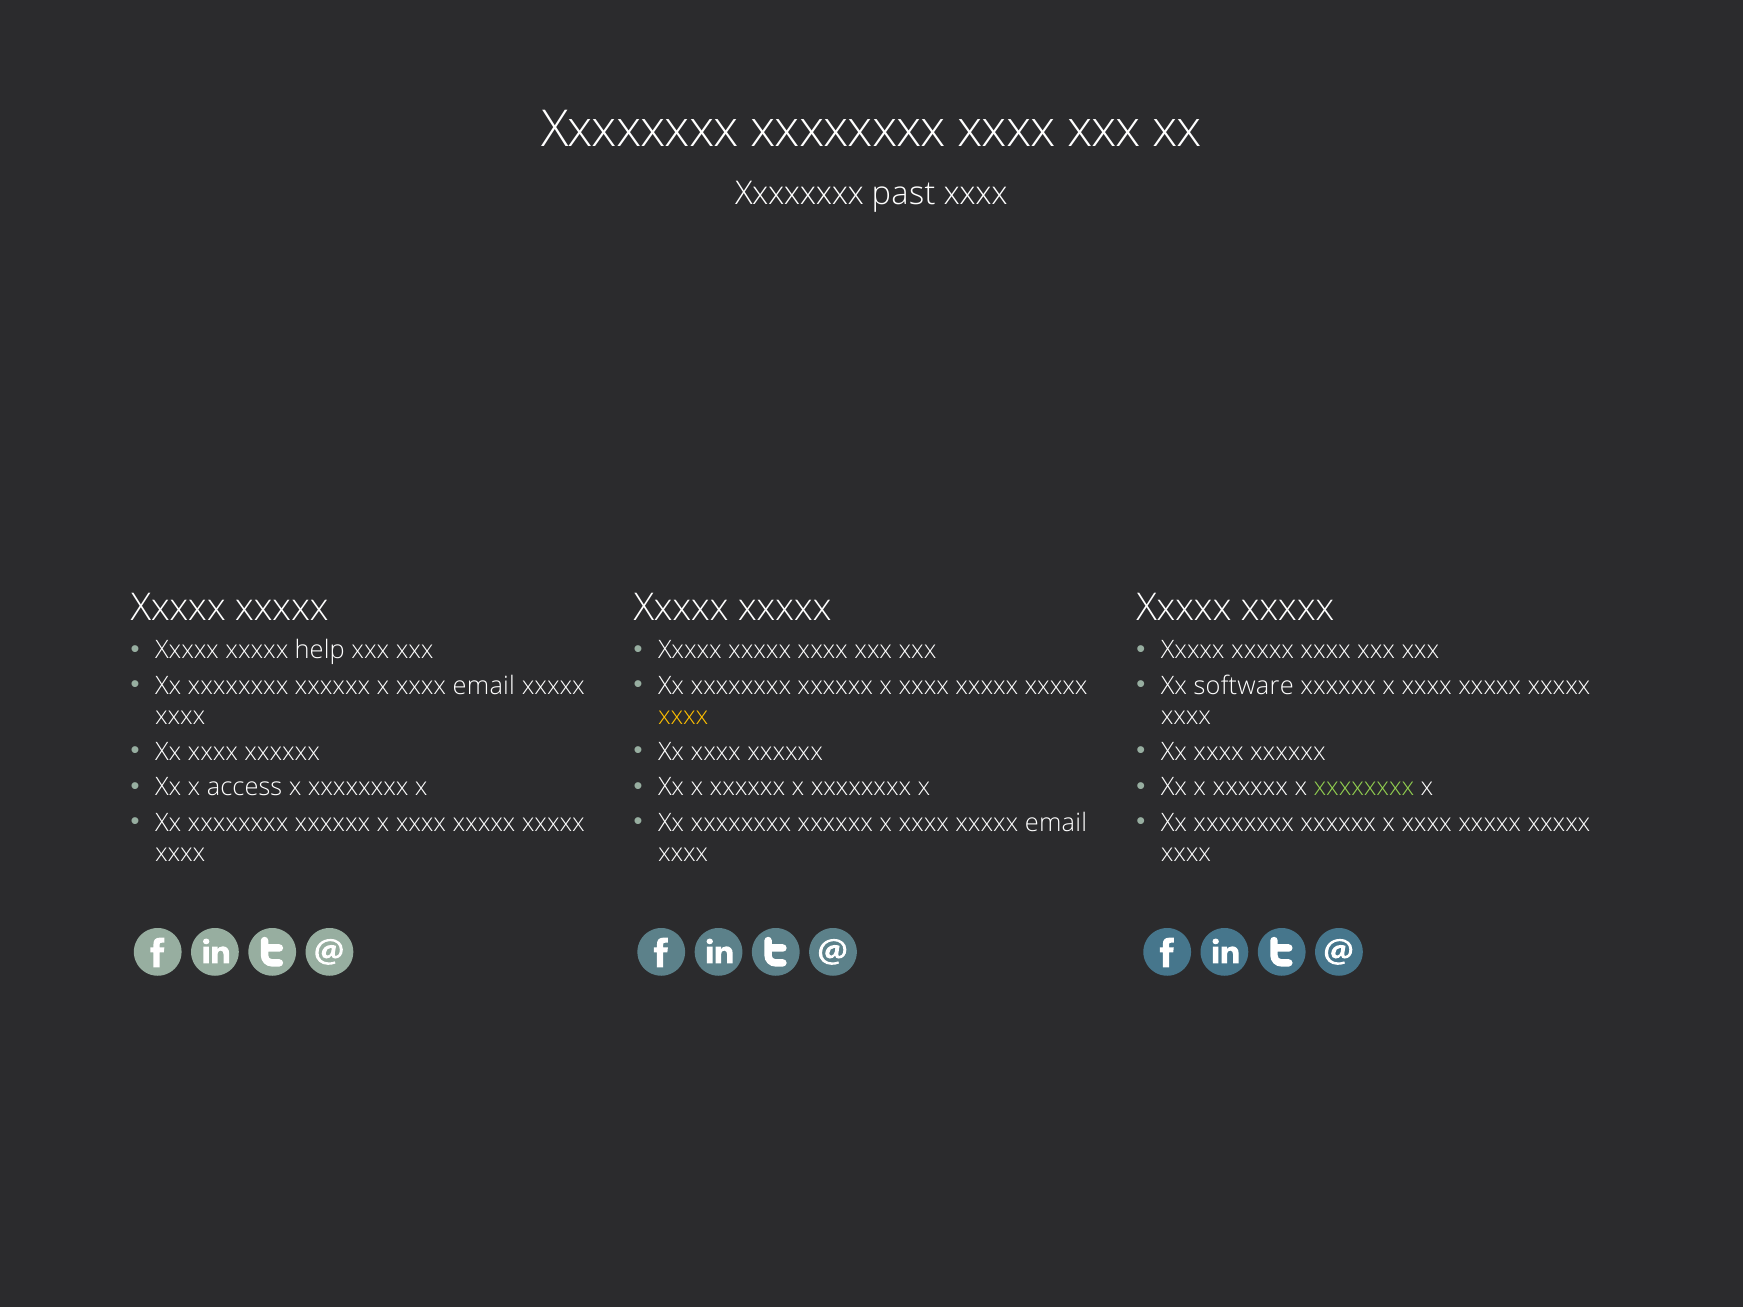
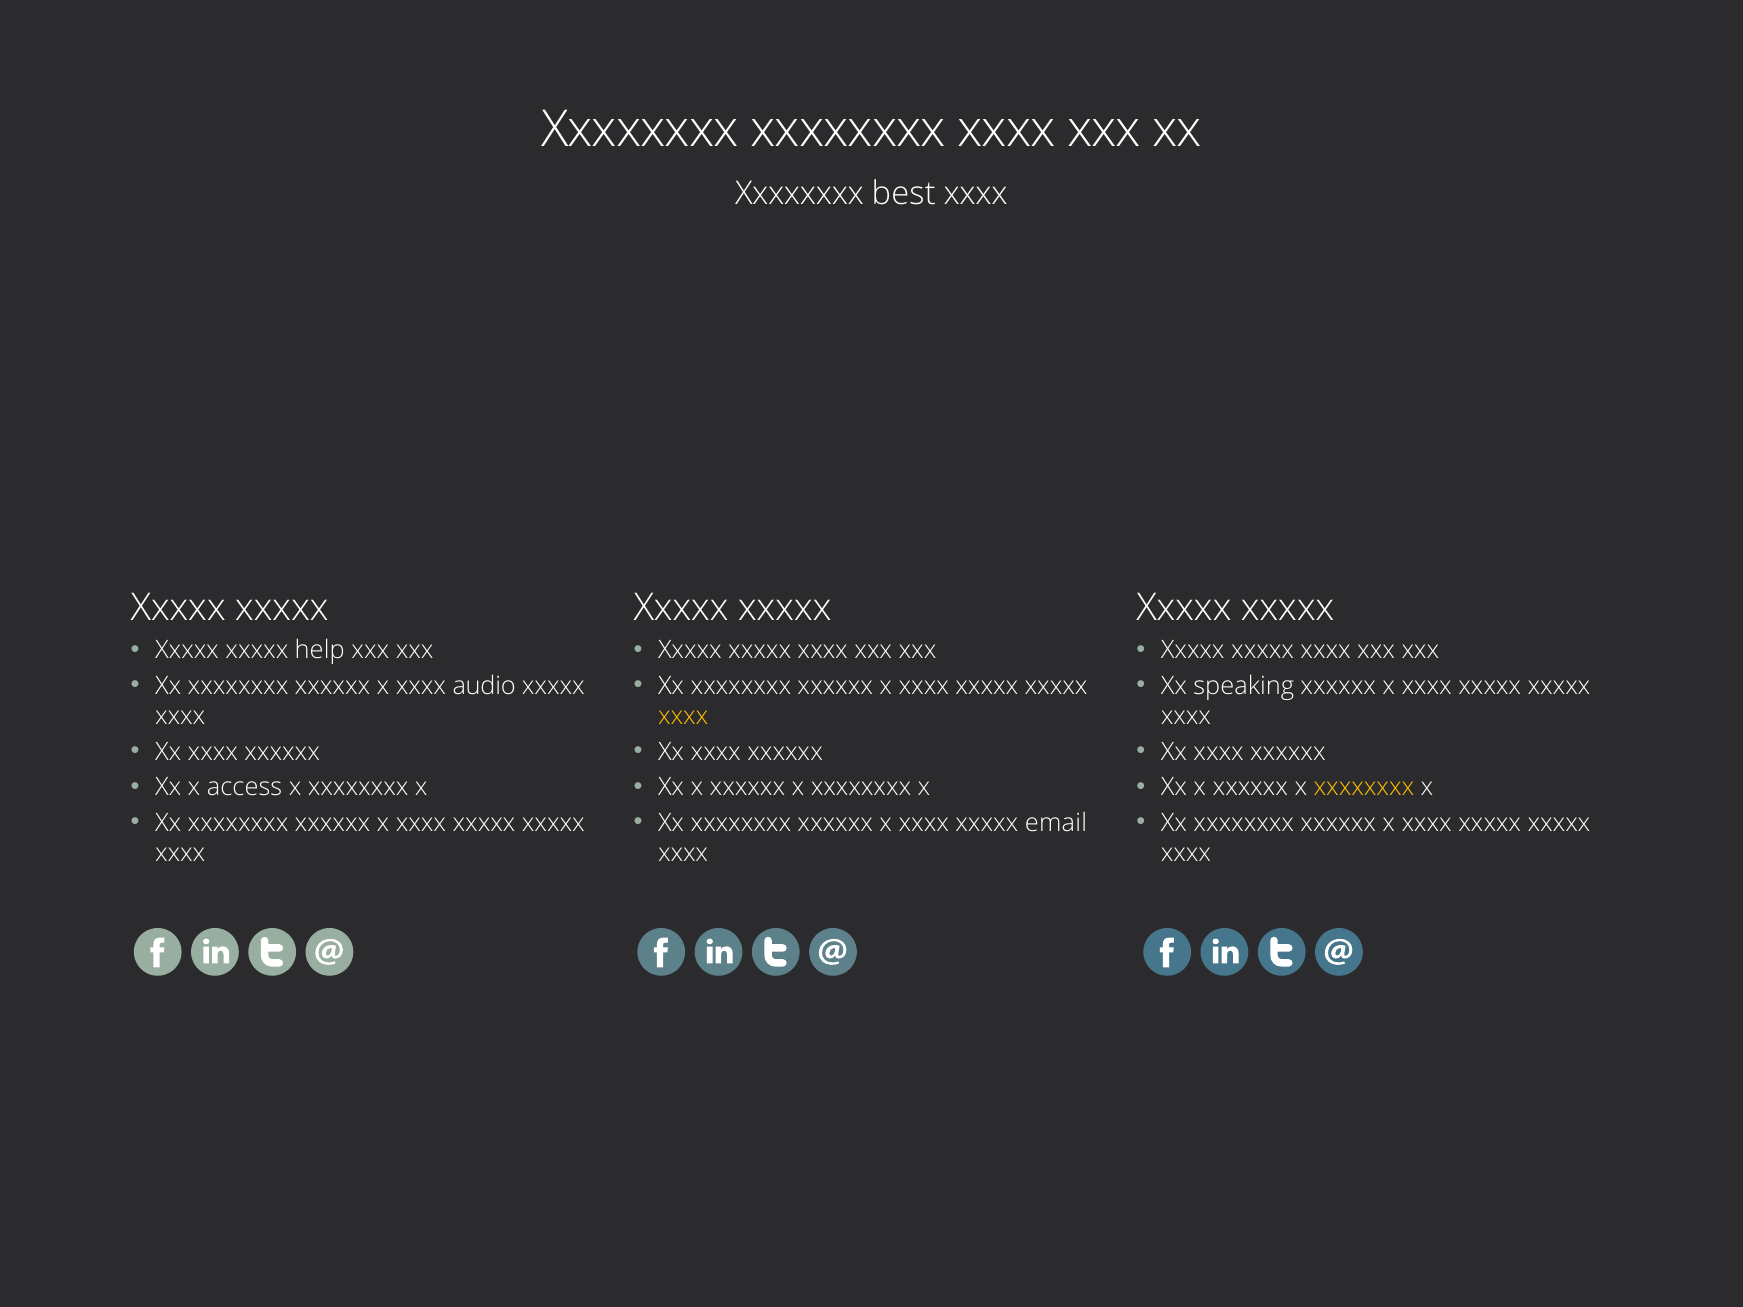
past: past -> best
xxxx email: email -> audio
software: software -> speaking
xxxxxxxx at (1364, 787) colour: light green -> yellow
